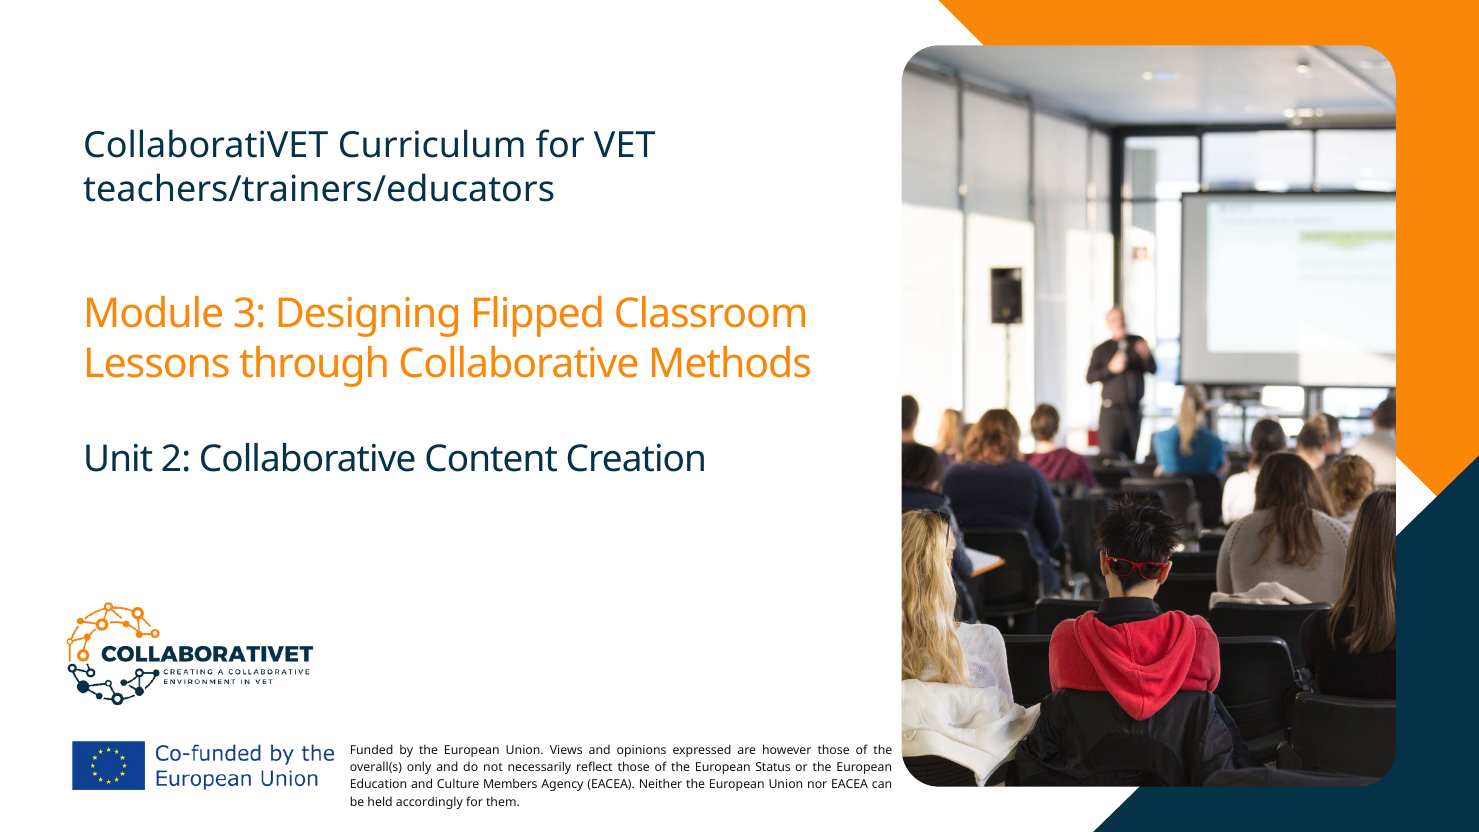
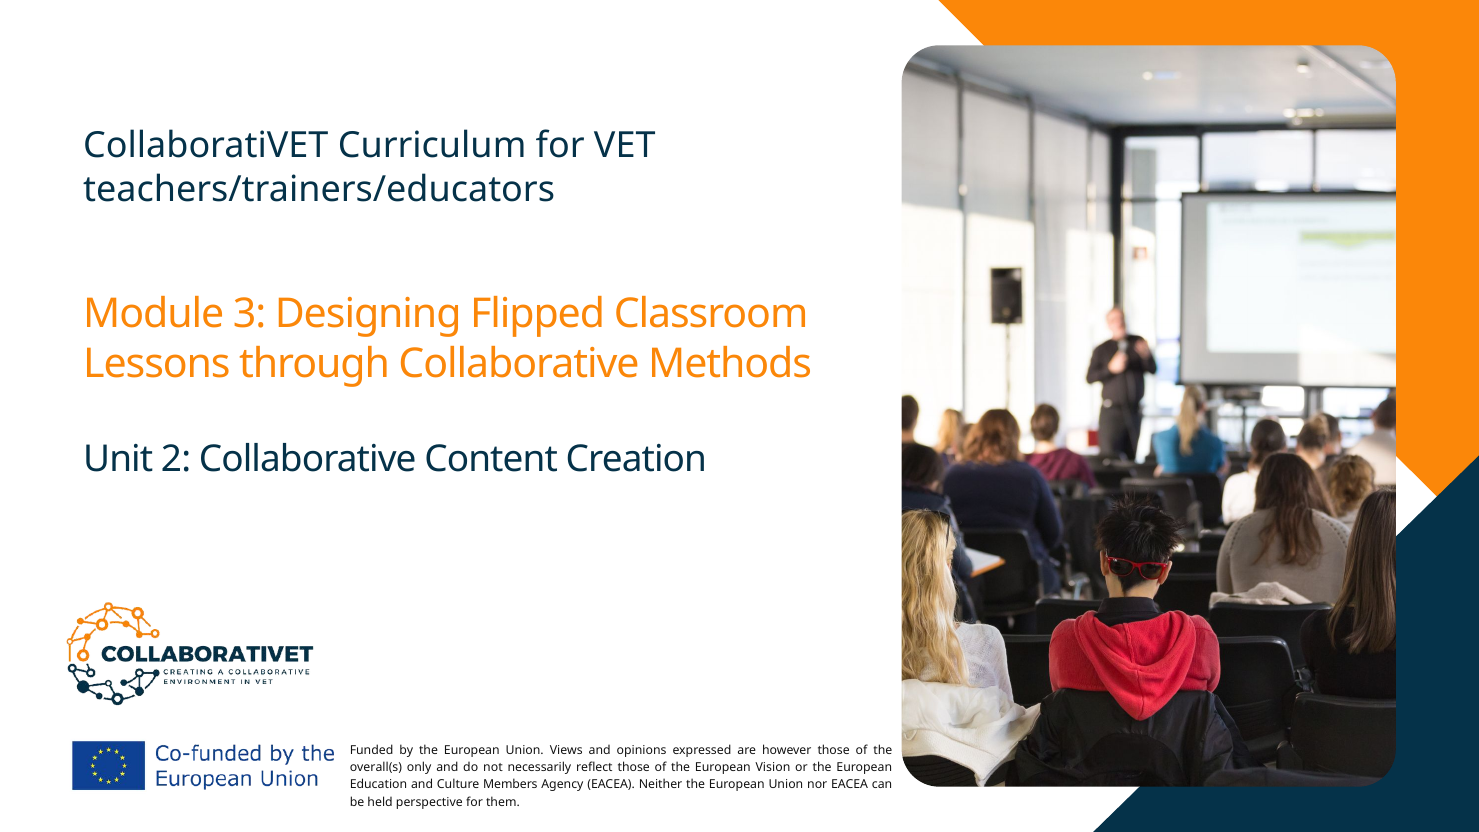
Status: Status -> Vision
accordingly: accordingly -> perspective
